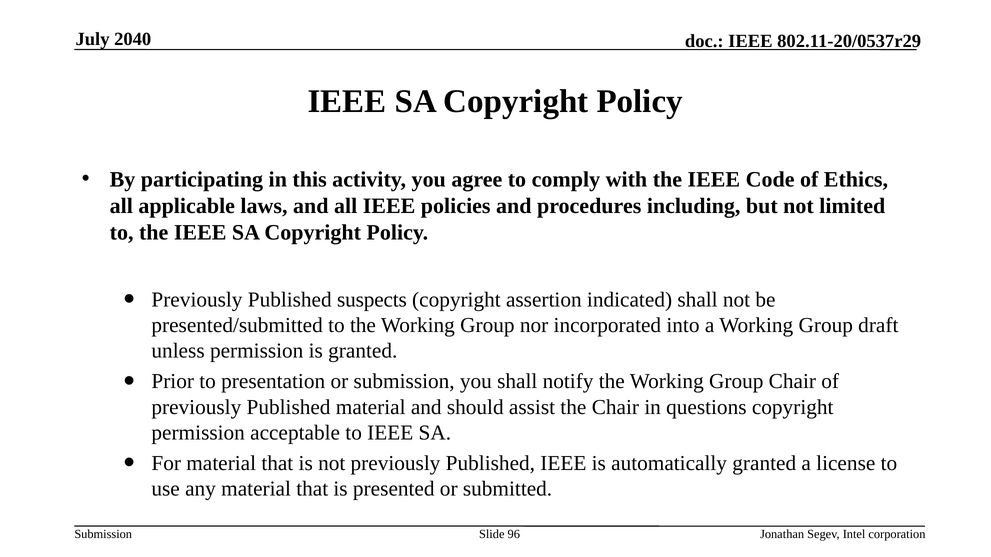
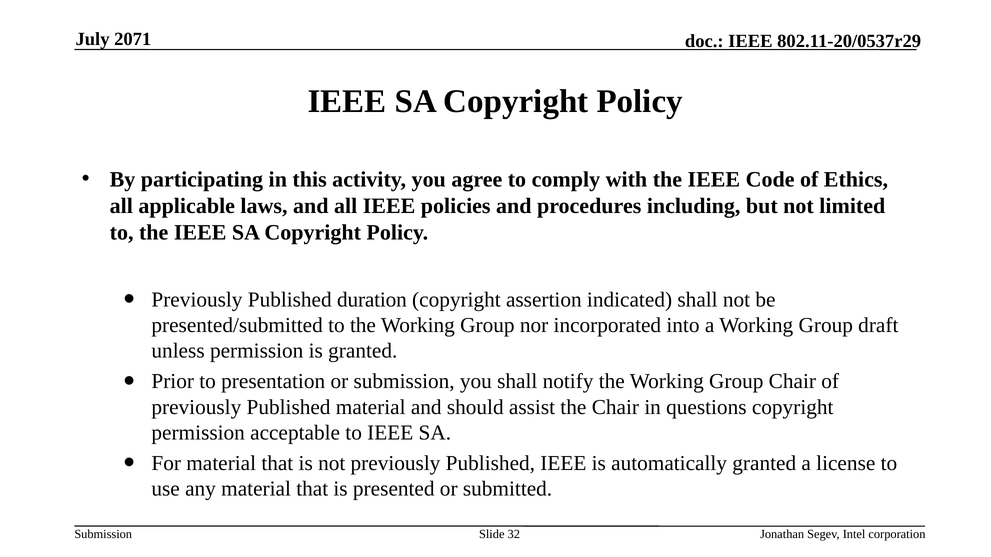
2040: 2040 -> 2071
suspects: suspects -> duration
96: 96 -> 32
